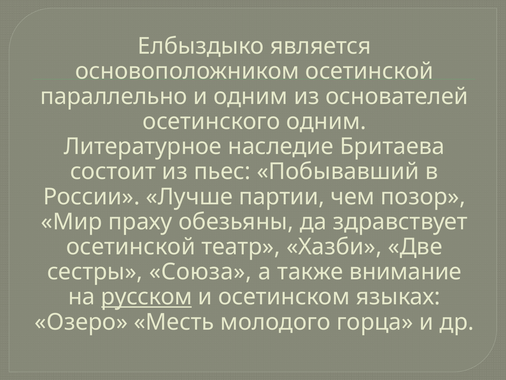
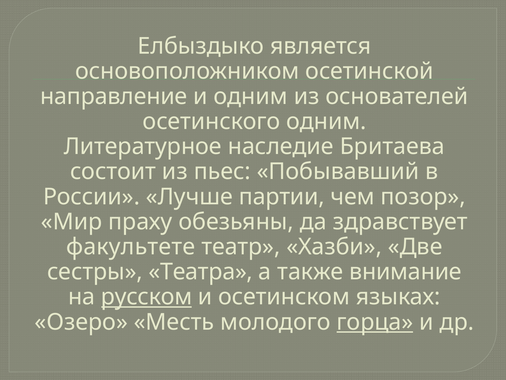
параллельно: параллельно -> направление
осетинской at (131, 247): осетинской -> факультете
Союза: Союза -> Театра
горца underline: none -> present
